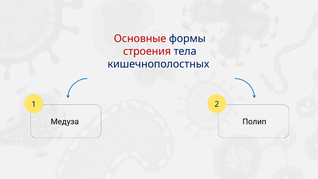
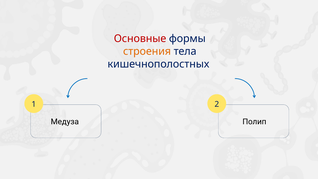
строения colour: red -> orange
